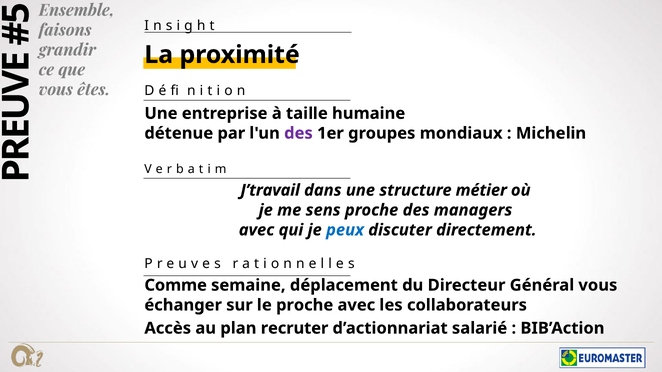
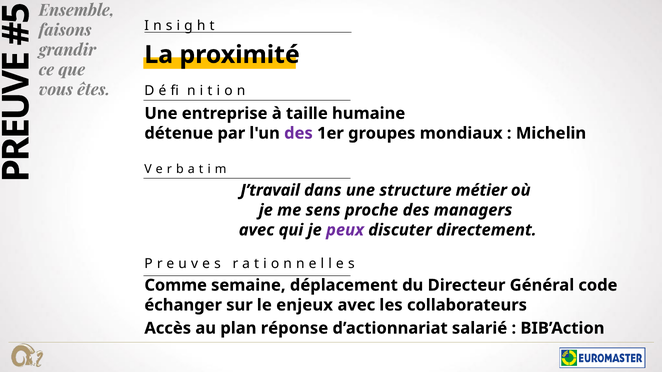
peux colour: blue -> purple
Général vous: vous -> code
le proche: proche -> enjeux
recruter: recruter -> réponse
